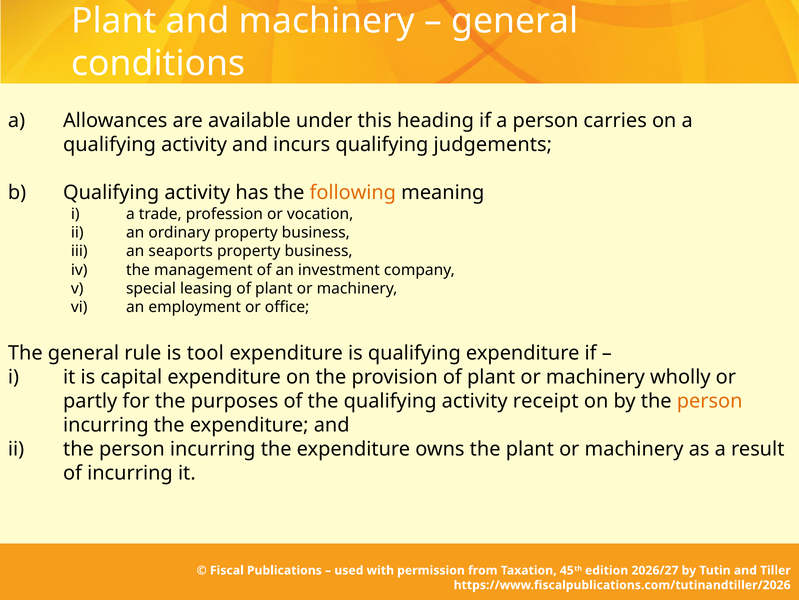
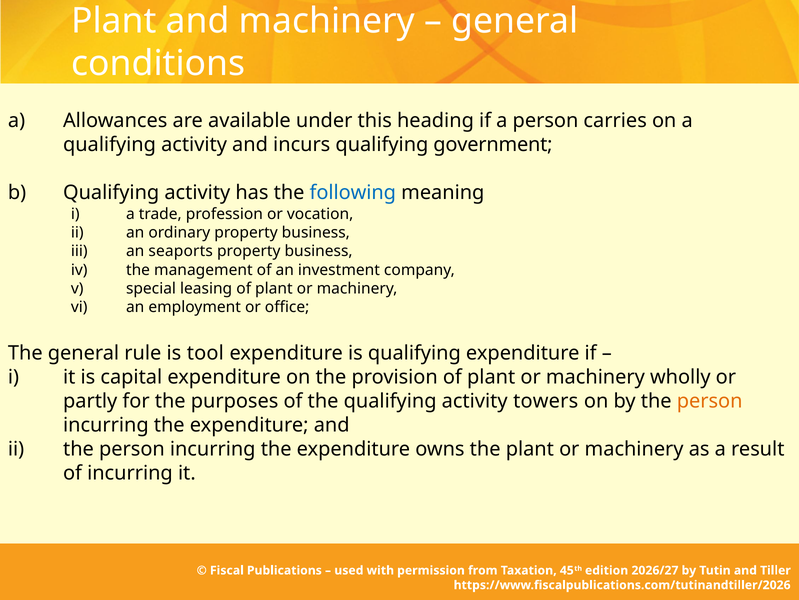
judgements: judgements -> government
following colour: orange -> blue
receipt: receipt -> towers
